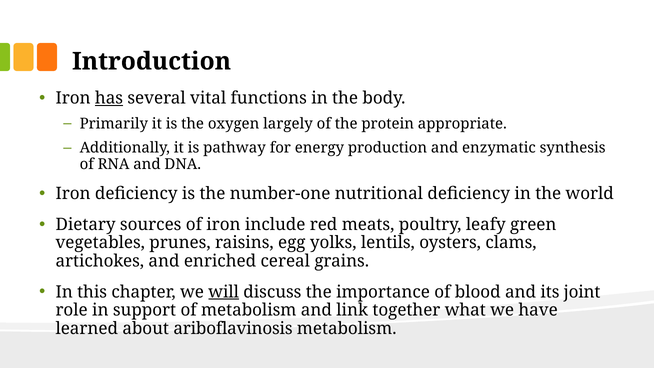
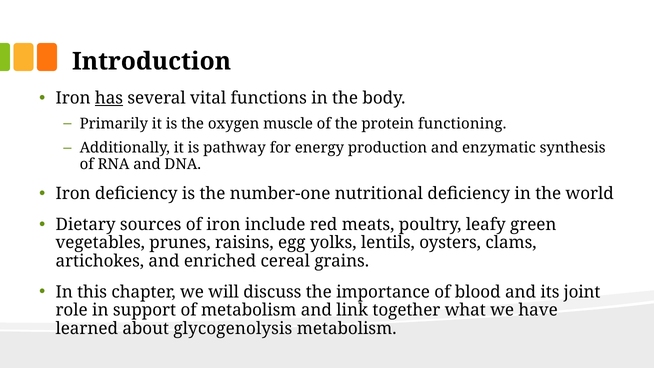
largely: largely -> muscle
appropriate: appropriate -> functioning
will underline: present -> none
ariboflavinosis: ariboflavinosis -> glycogenolysis
